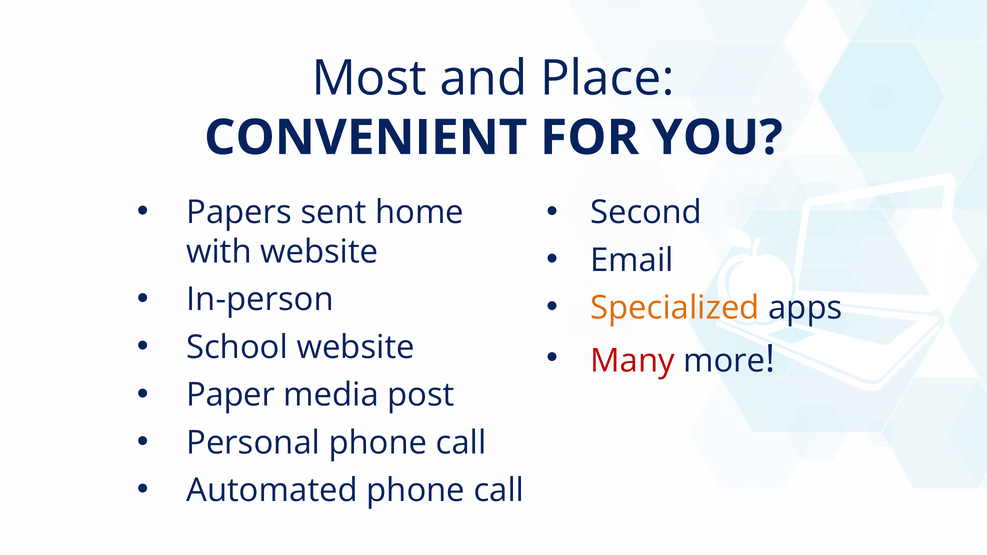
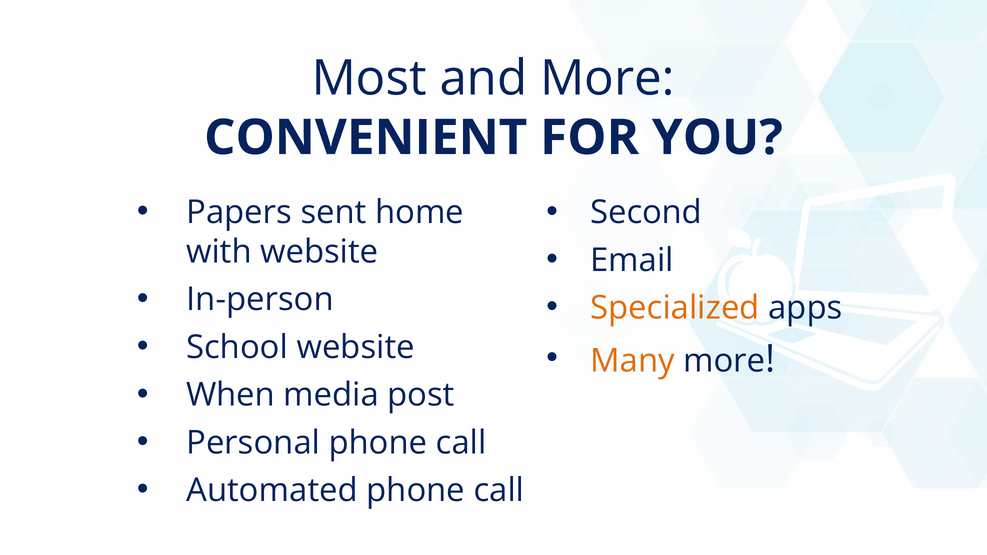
and Place: Place -> More
Many colour: red -> orange
Paper: Paper -> When
